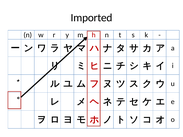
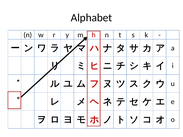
Imported: Imported -> Alphabet
